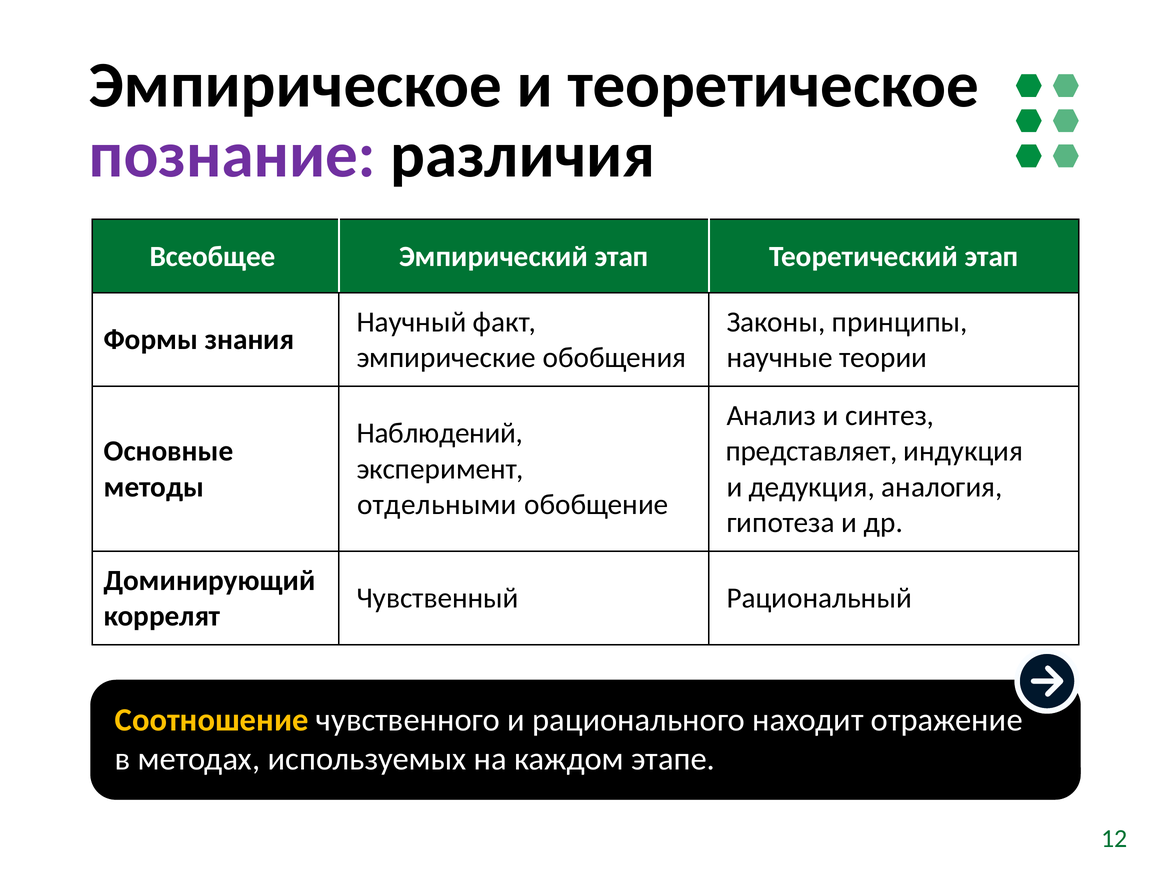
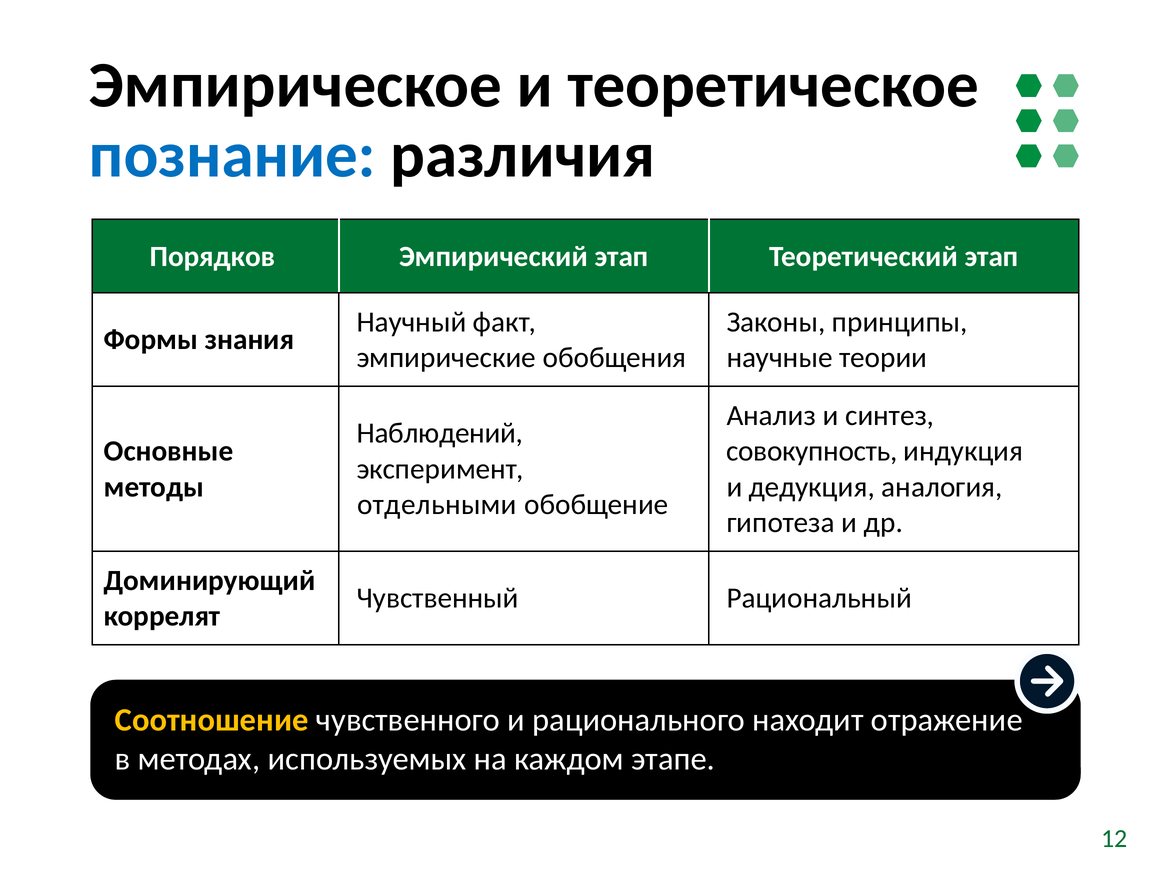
познание colour: purple -> blue
Всеобщее: Всеобщее -> Порядков
представляет: представляет -> совокупность
